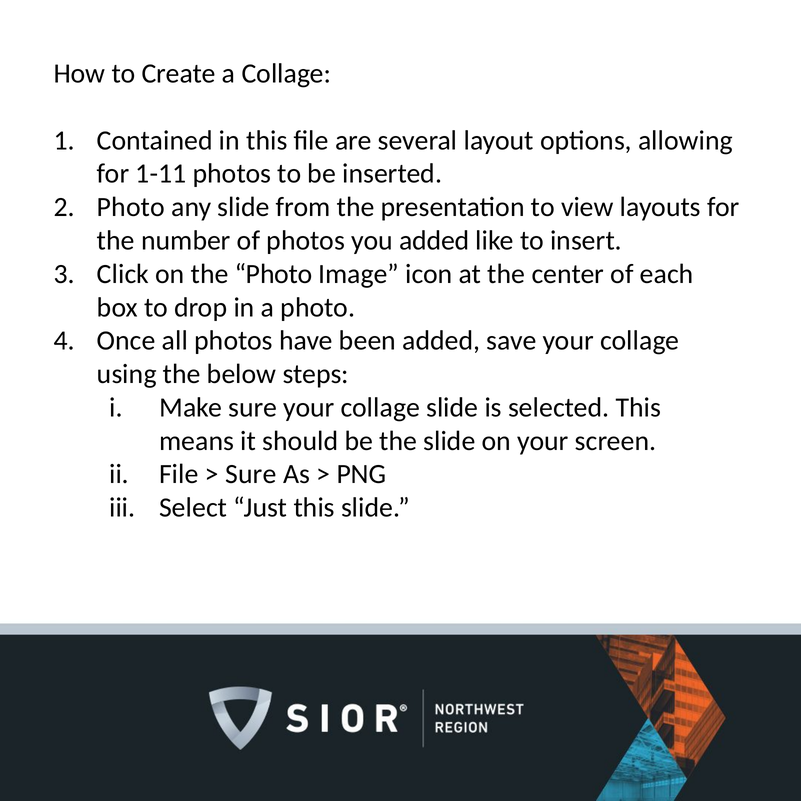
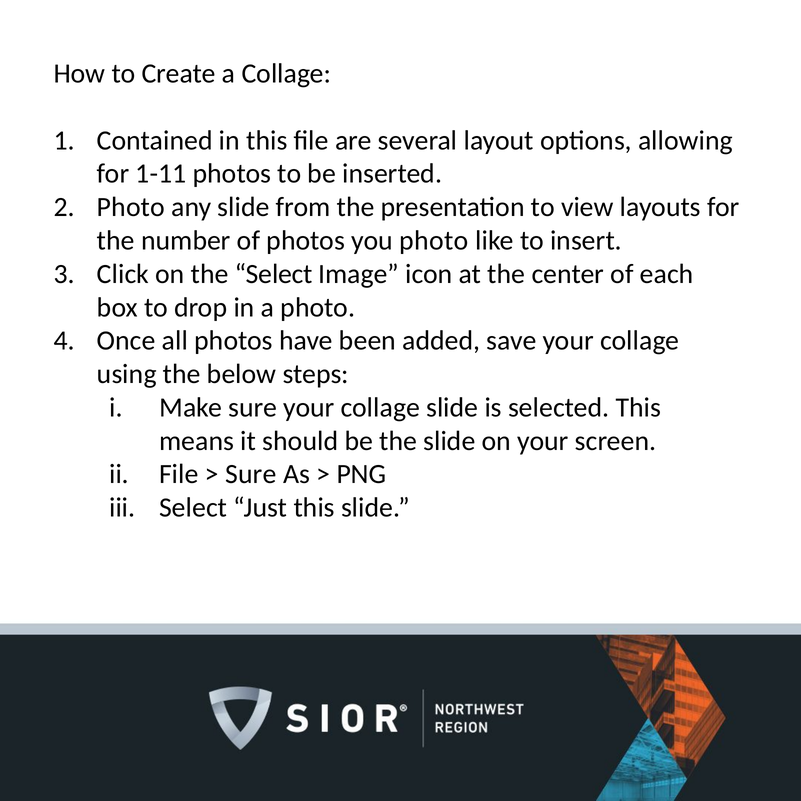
you added: added -> photo
the Photo: Photo -> Select
